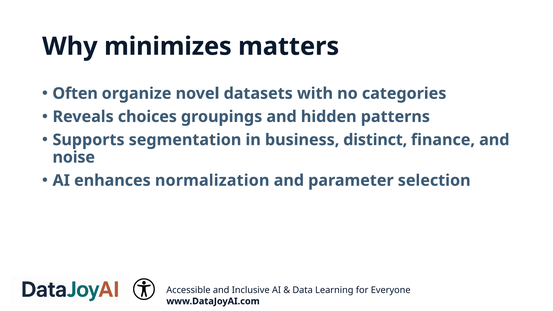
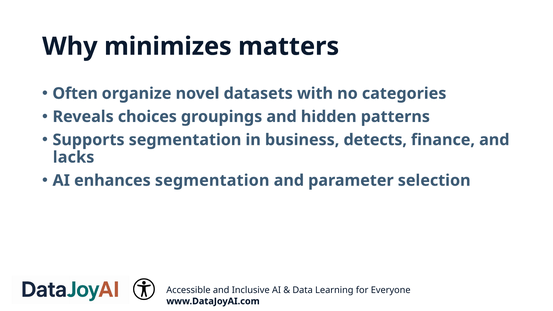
distinct: distinct -> detects
noise: noise -> lacks
enhances normalization: normalization -> segmentation
